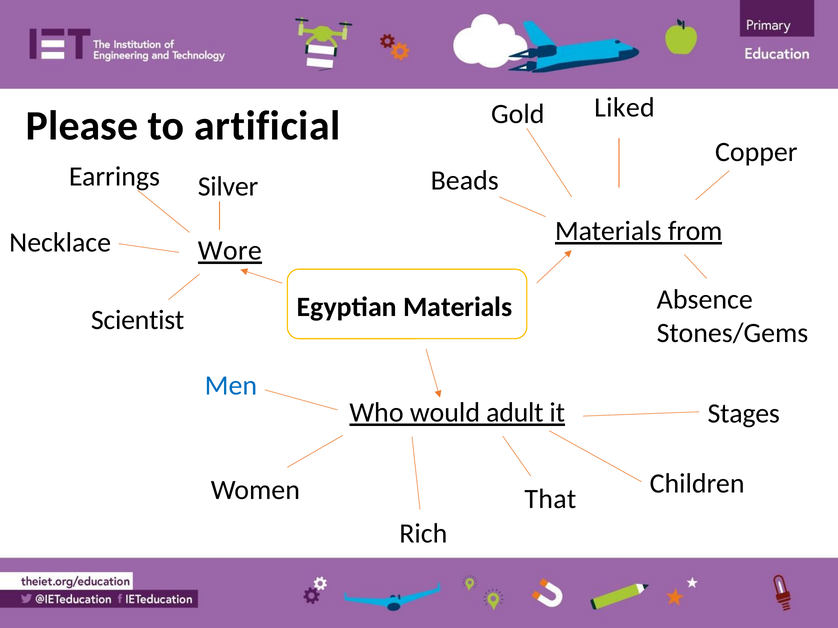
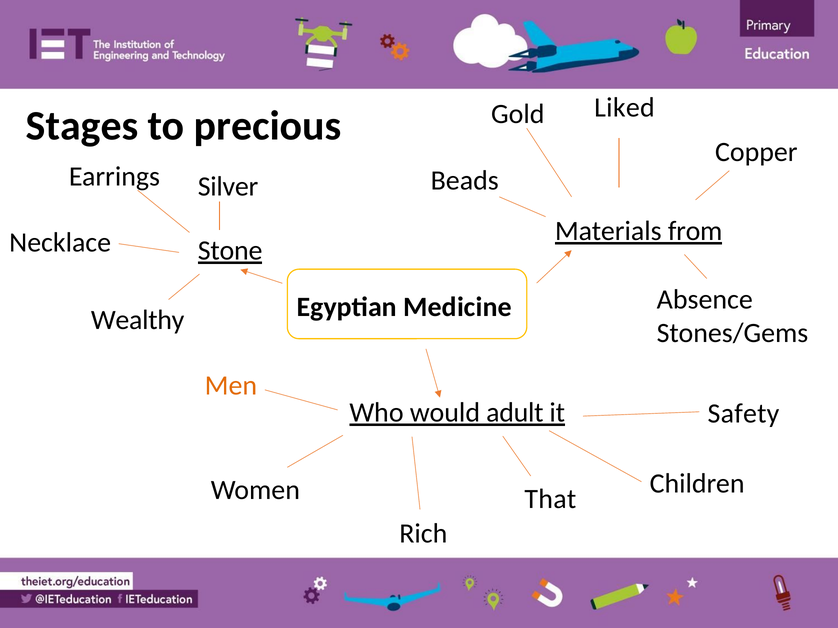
Please: Please -> Stages
artificial: artificial -> precious
Wore: Wore -> Stone
Egyptian Materials: Materials -> Medicine
Scientist: Scientist -> Wealthy
Men colour: blue -> orange
Stages: Stages -> Safety
